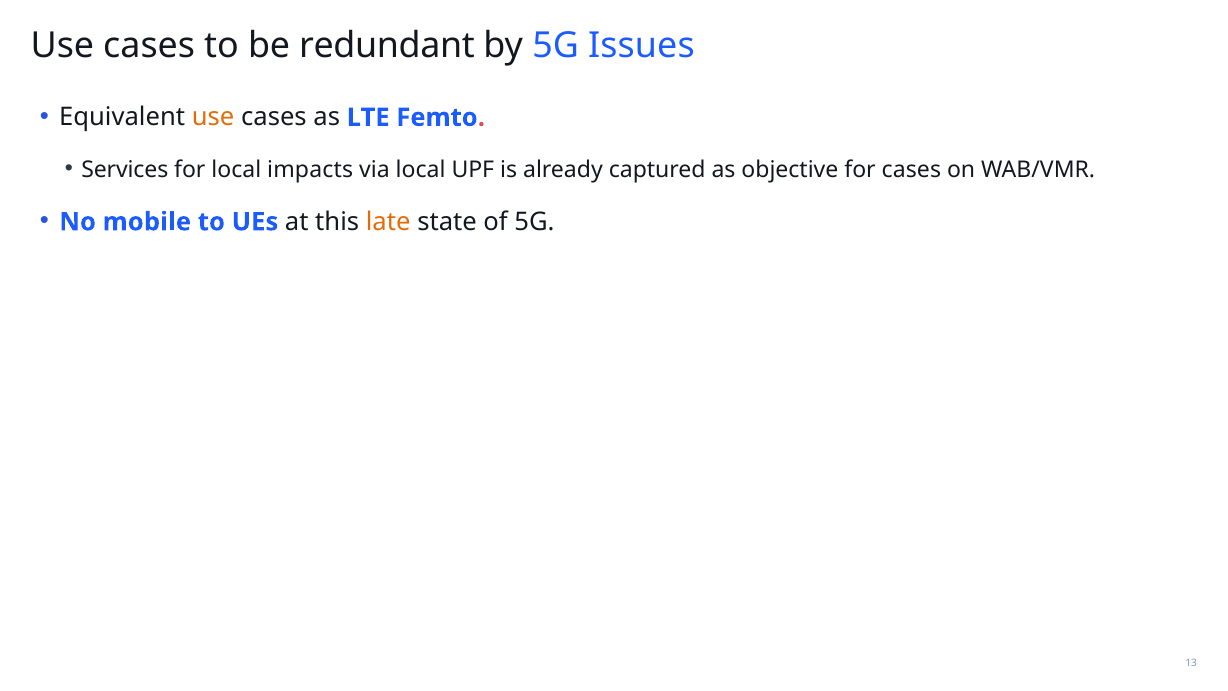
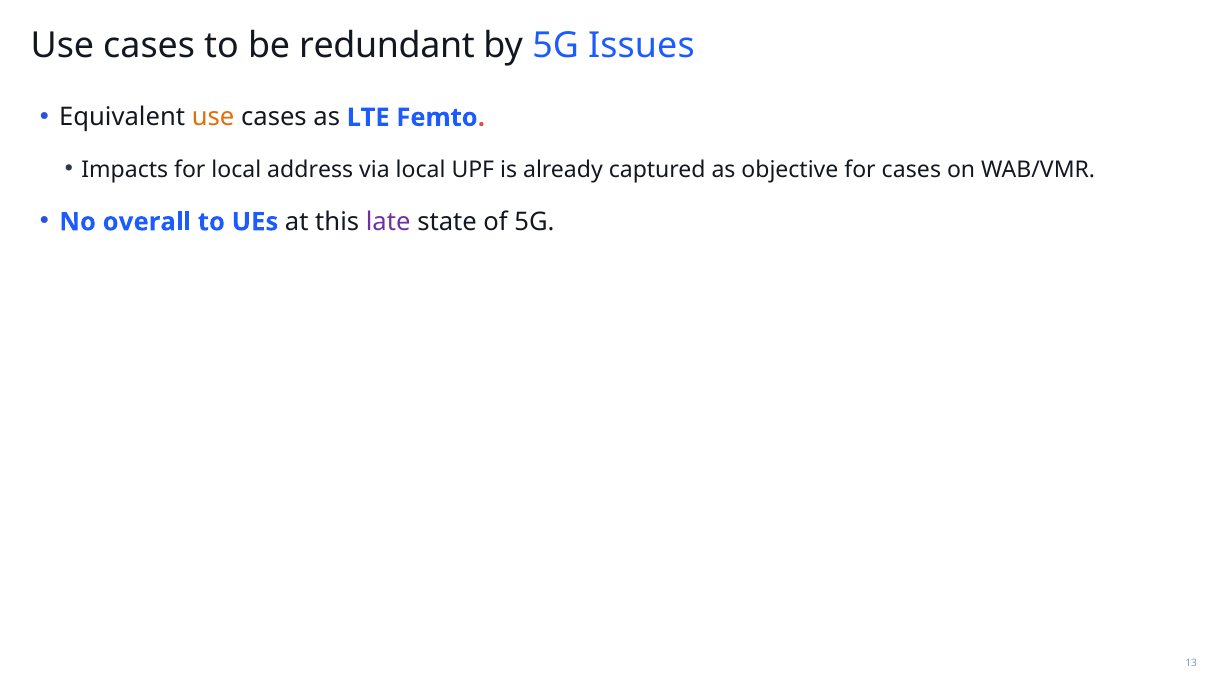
Services: Services -> Impacts
impacts: impacts -> address
mobile: mobile -> overall
late colour: orange -> purple
